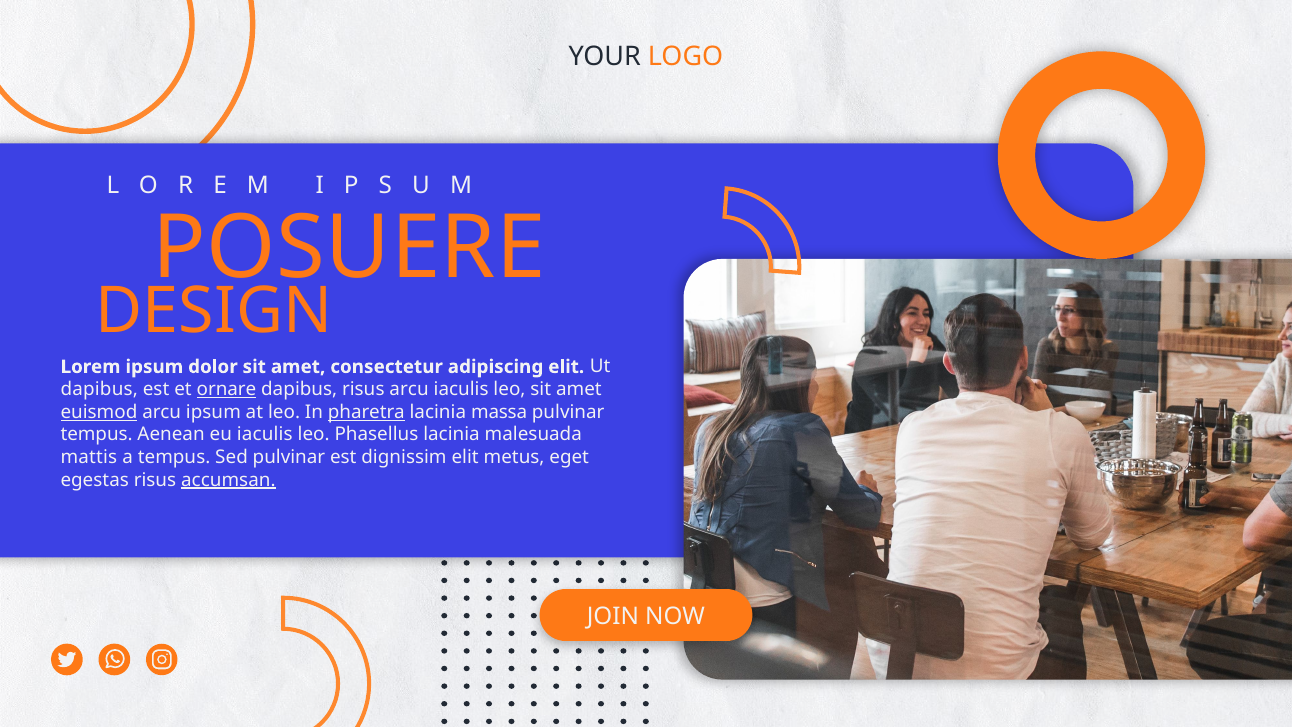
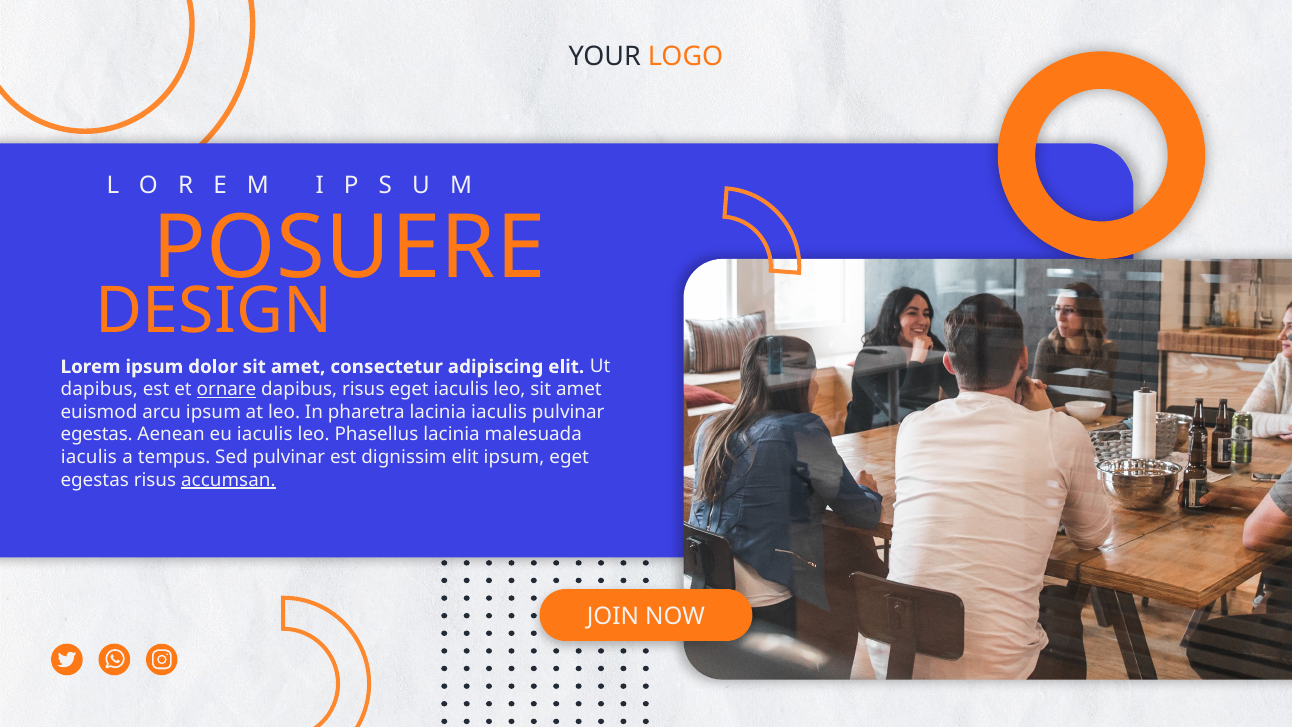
risus arcu: arcu -> eget
euismod underline: present -> none
pharetra underline: present -> none
lacinia massa: massa -> iaculis
tempus at (97, 434): tempus -> egestas
mattis at (89, 457): mattis -> iaculis
elit metus: metus -> ipsum
